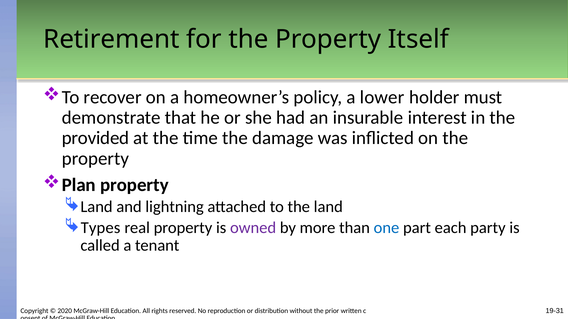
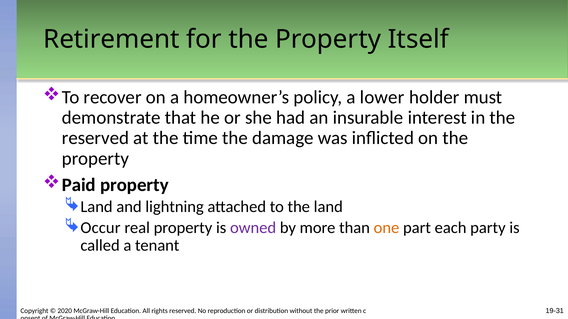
provided at (96, 138): provided -> reserved
Plan: Plan -> Paid
Types: Types -> Occur
one colour: blue -> orange
